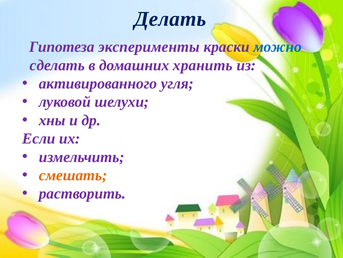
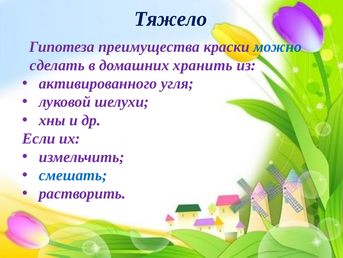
Делать: Делать -> Тяжело
эксперименты: эксперименты -> преимущества
смешать colour: orange -> blue
